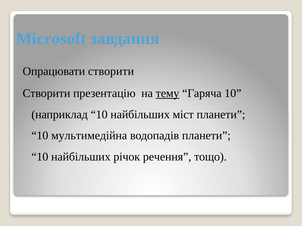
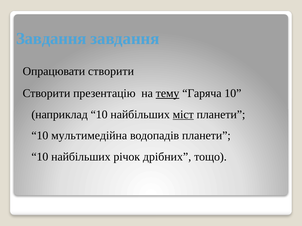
Microsoft at (51, 39): Microsoft -> Завдання
міст underline: none -> present
речення: речення -> дрібних
